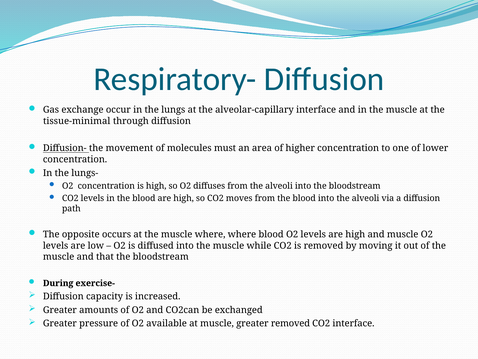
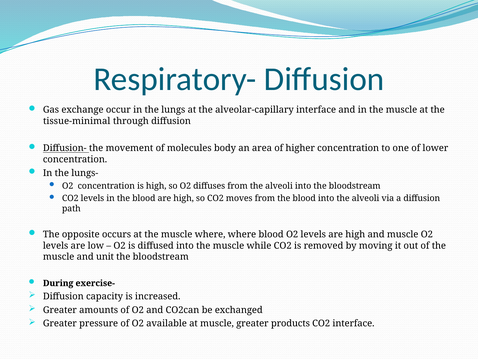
must: must -> body
that: that -> unit
greater removed: removed -> products
